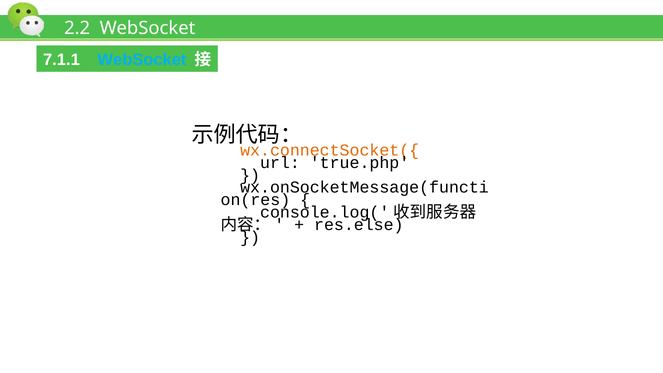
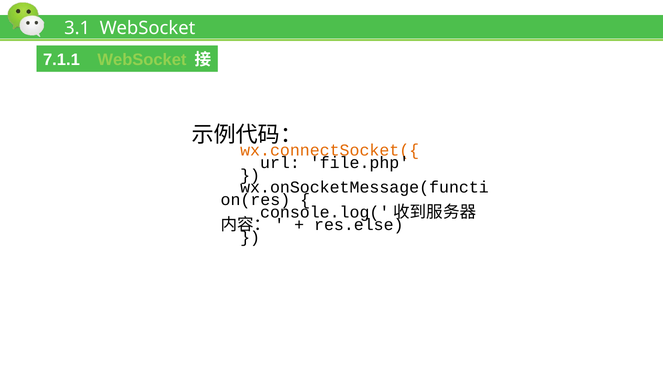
2.2: 2.2 -> 3.1
WebSocket at (142, 60) colour: light blue -> light green
true.php: true.php -> file.php
